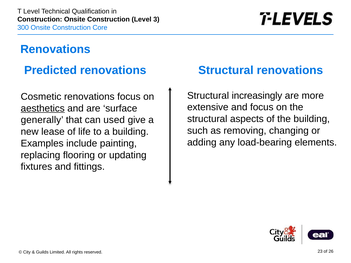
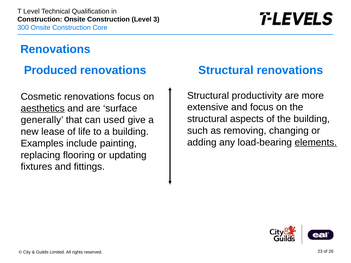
Predicted: Predicted -> Produced
increasingly: increasingly -> productivity
elements underline: none -> present
